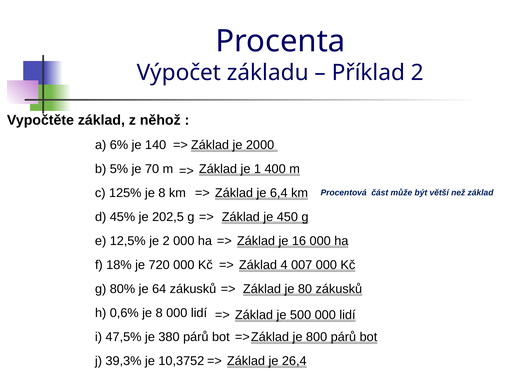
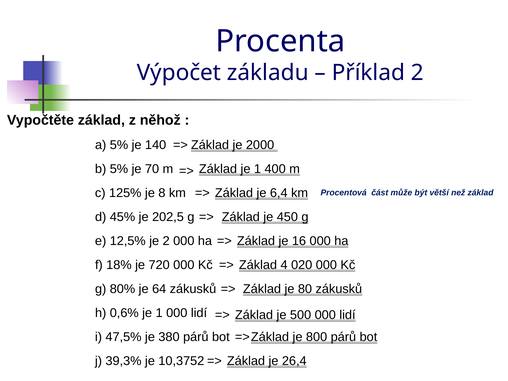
a 6%: 6% -> 5%
007: 007 -> 020
0,6% je 8: 8 -> 1
